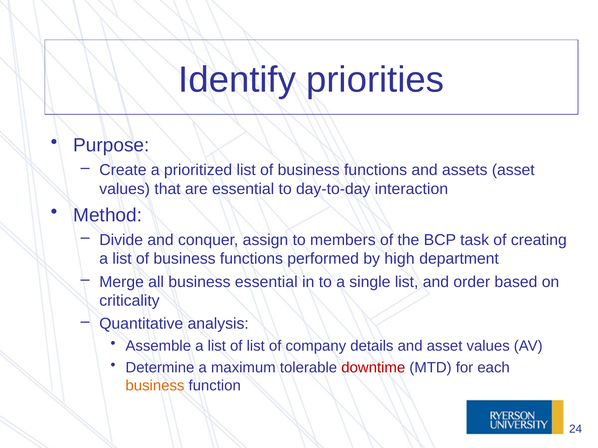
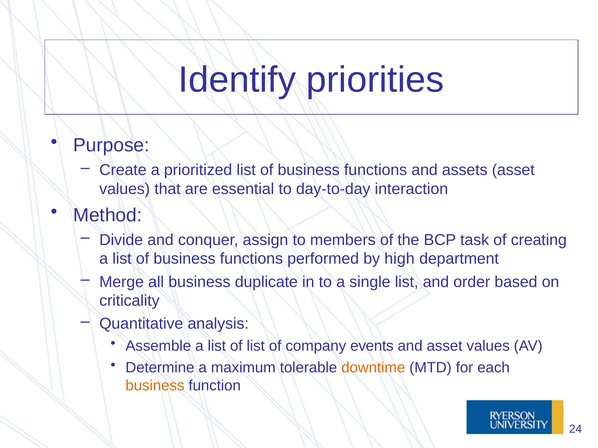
business essential: essential -> duplicate
details: details -> events
downtime colour: red -> orange
